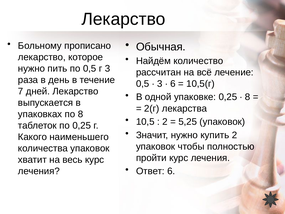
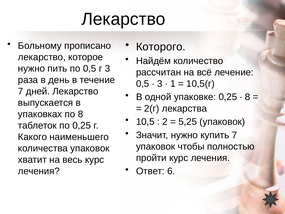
Обычная: Обычная -> Которого
6 at (173, 84): 6 -> 1
купить 2: 2 -> 7
